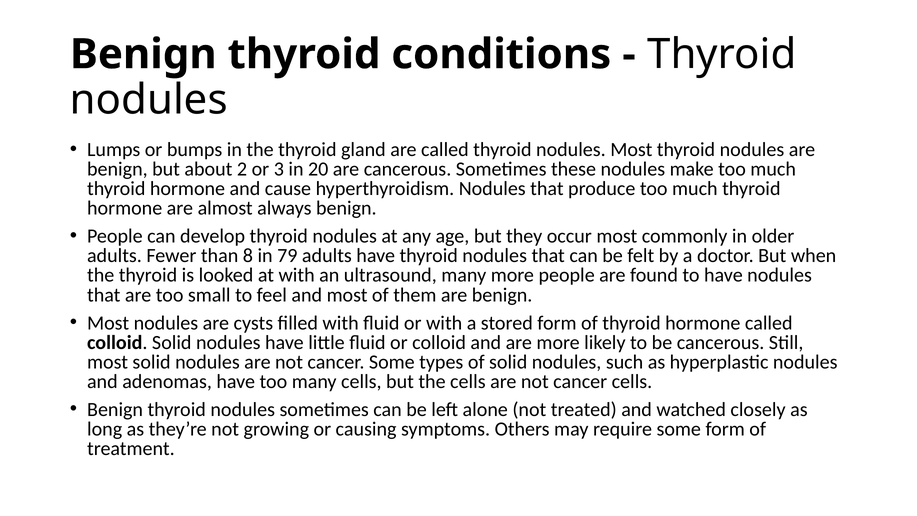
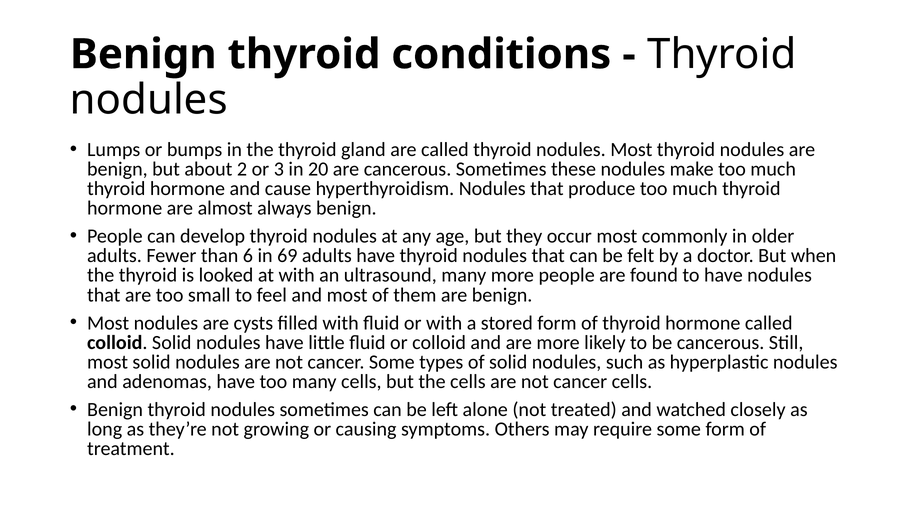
8: 8 -> 6
79: 79 -> 69
